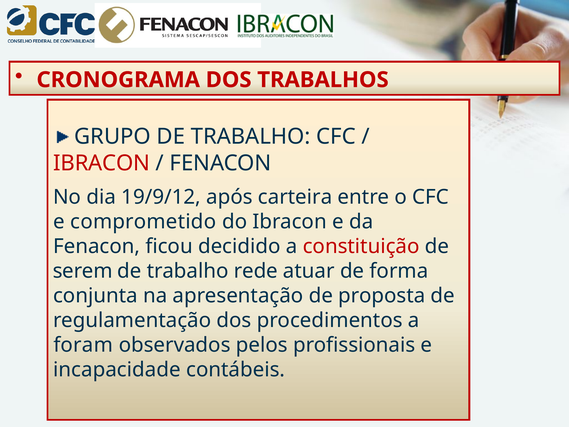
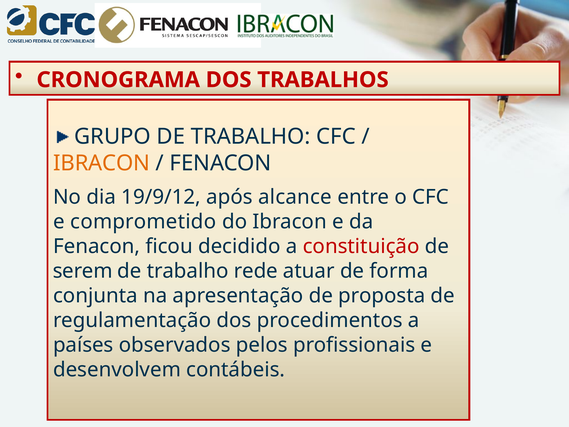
IBRACON at (102, 163) colour: red -> orange
carteira: carteira -> alcance
foram: foram -> países
incapacidade: incapacidade -> desenvolvem
